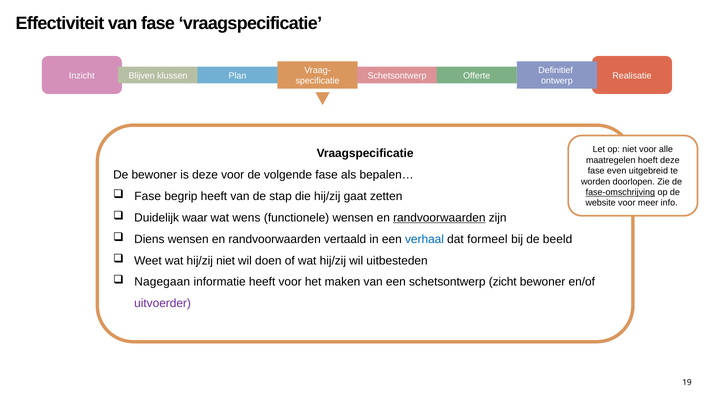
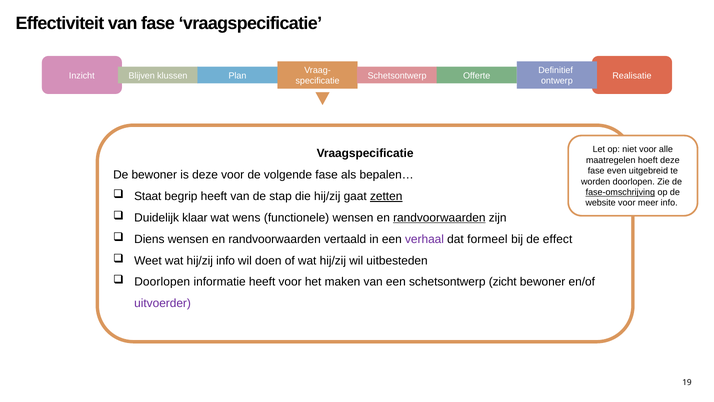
Fase at (148, 196): Fase -> Staat
zetten underline: none -> present
waar: waar -> klaar
verhaal colour: blue -> purple
beeld: beeld -> effect
hij/zij niet: niet -> info
Nagegaan at (162, 282): Nagegaan -> Doorlopen
